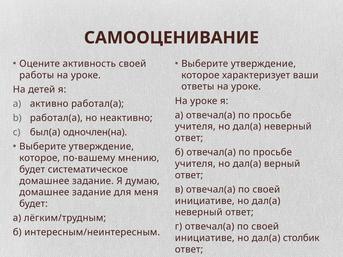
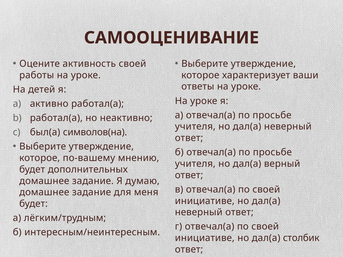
одночлен(на: одночлен(на -> символов(на
систематическое: систематическое -> дополнительных
